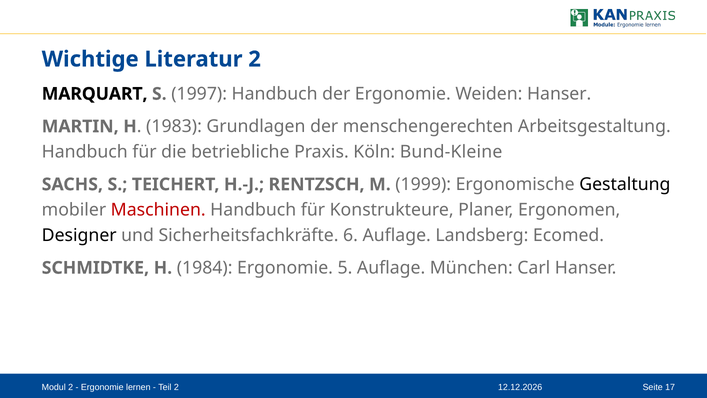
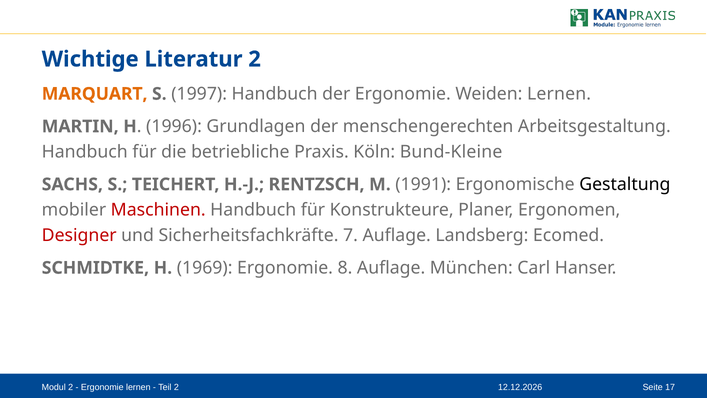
MARQUART colour: black -> orange
Weiden Hanser: Hanser -> Lernen
1983: 1983 -> 1996
1999: 1999 -> 1991
Designer colour: black -> red
6: 6 -> 7
1984: 1984 -> 1969
5: 5 -> 8
